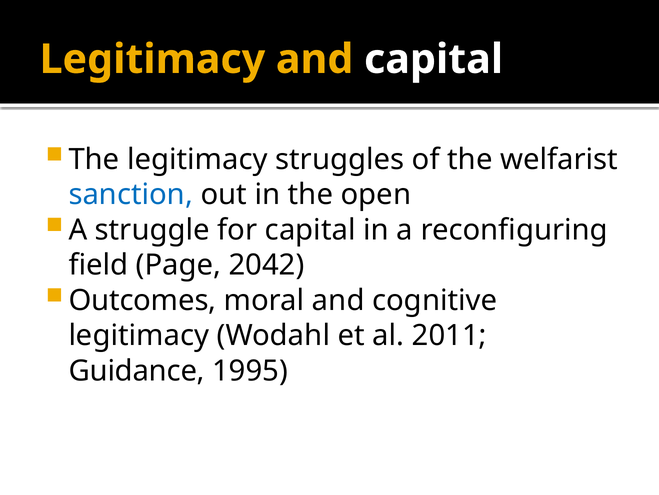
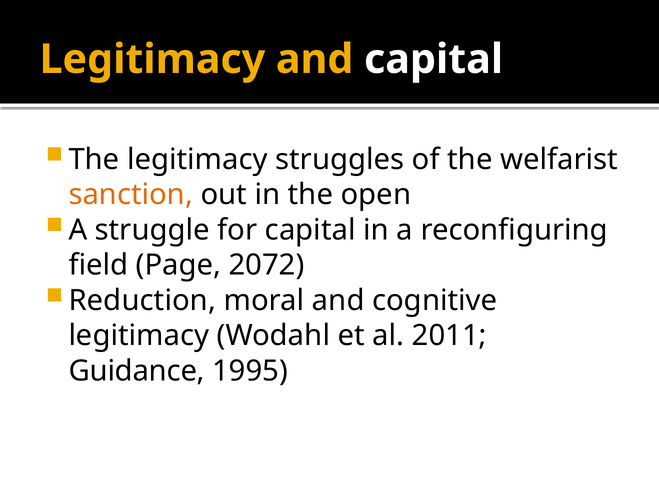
sanction colour: blue -> orange
2042: 2042 -> 2072
Outcomes: Outcomes -> Reduction
